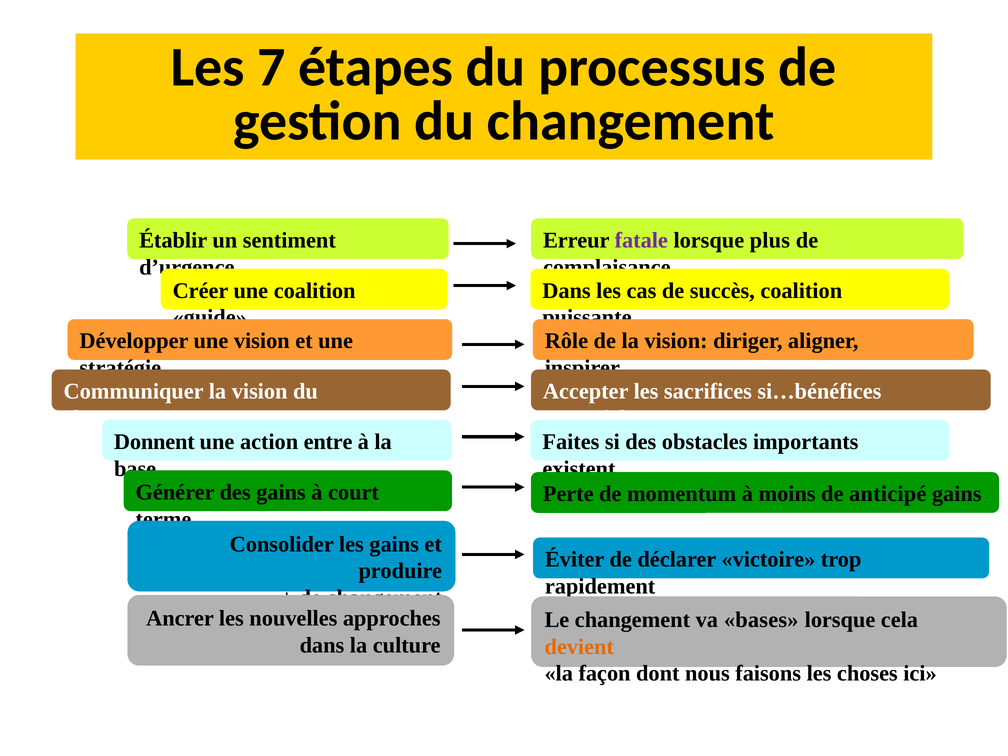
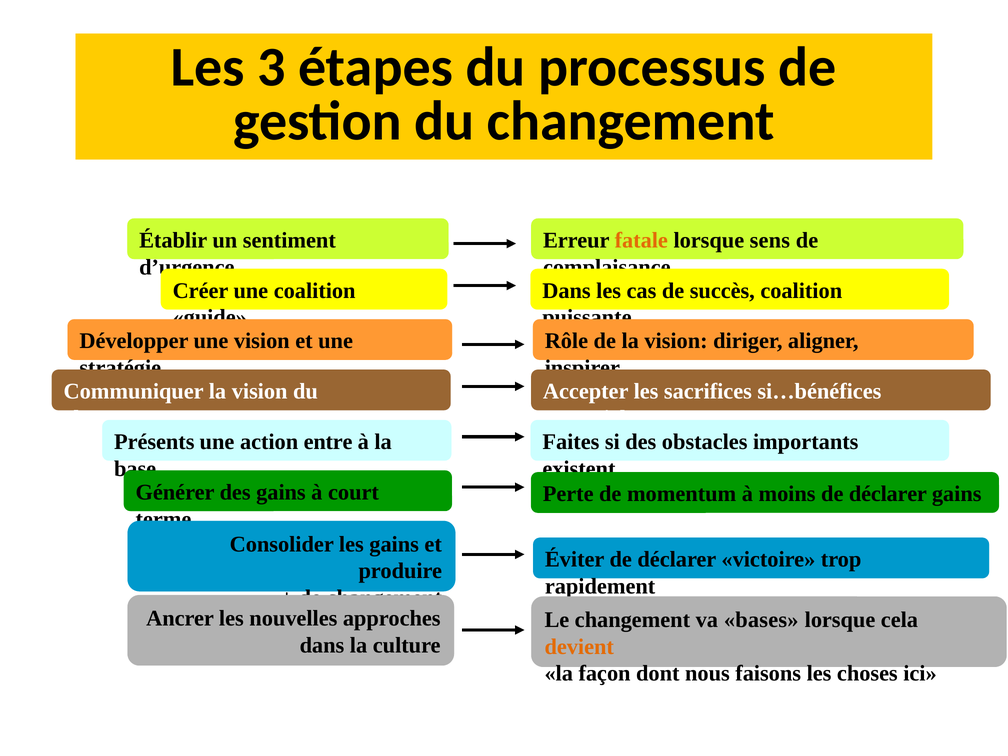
7: 7 -> 3
fatale colour: purple -> orange
plus: plus -> sens
Donnent: Donnent -> Présents
moins de anticipé: anticipé -> déclarer
